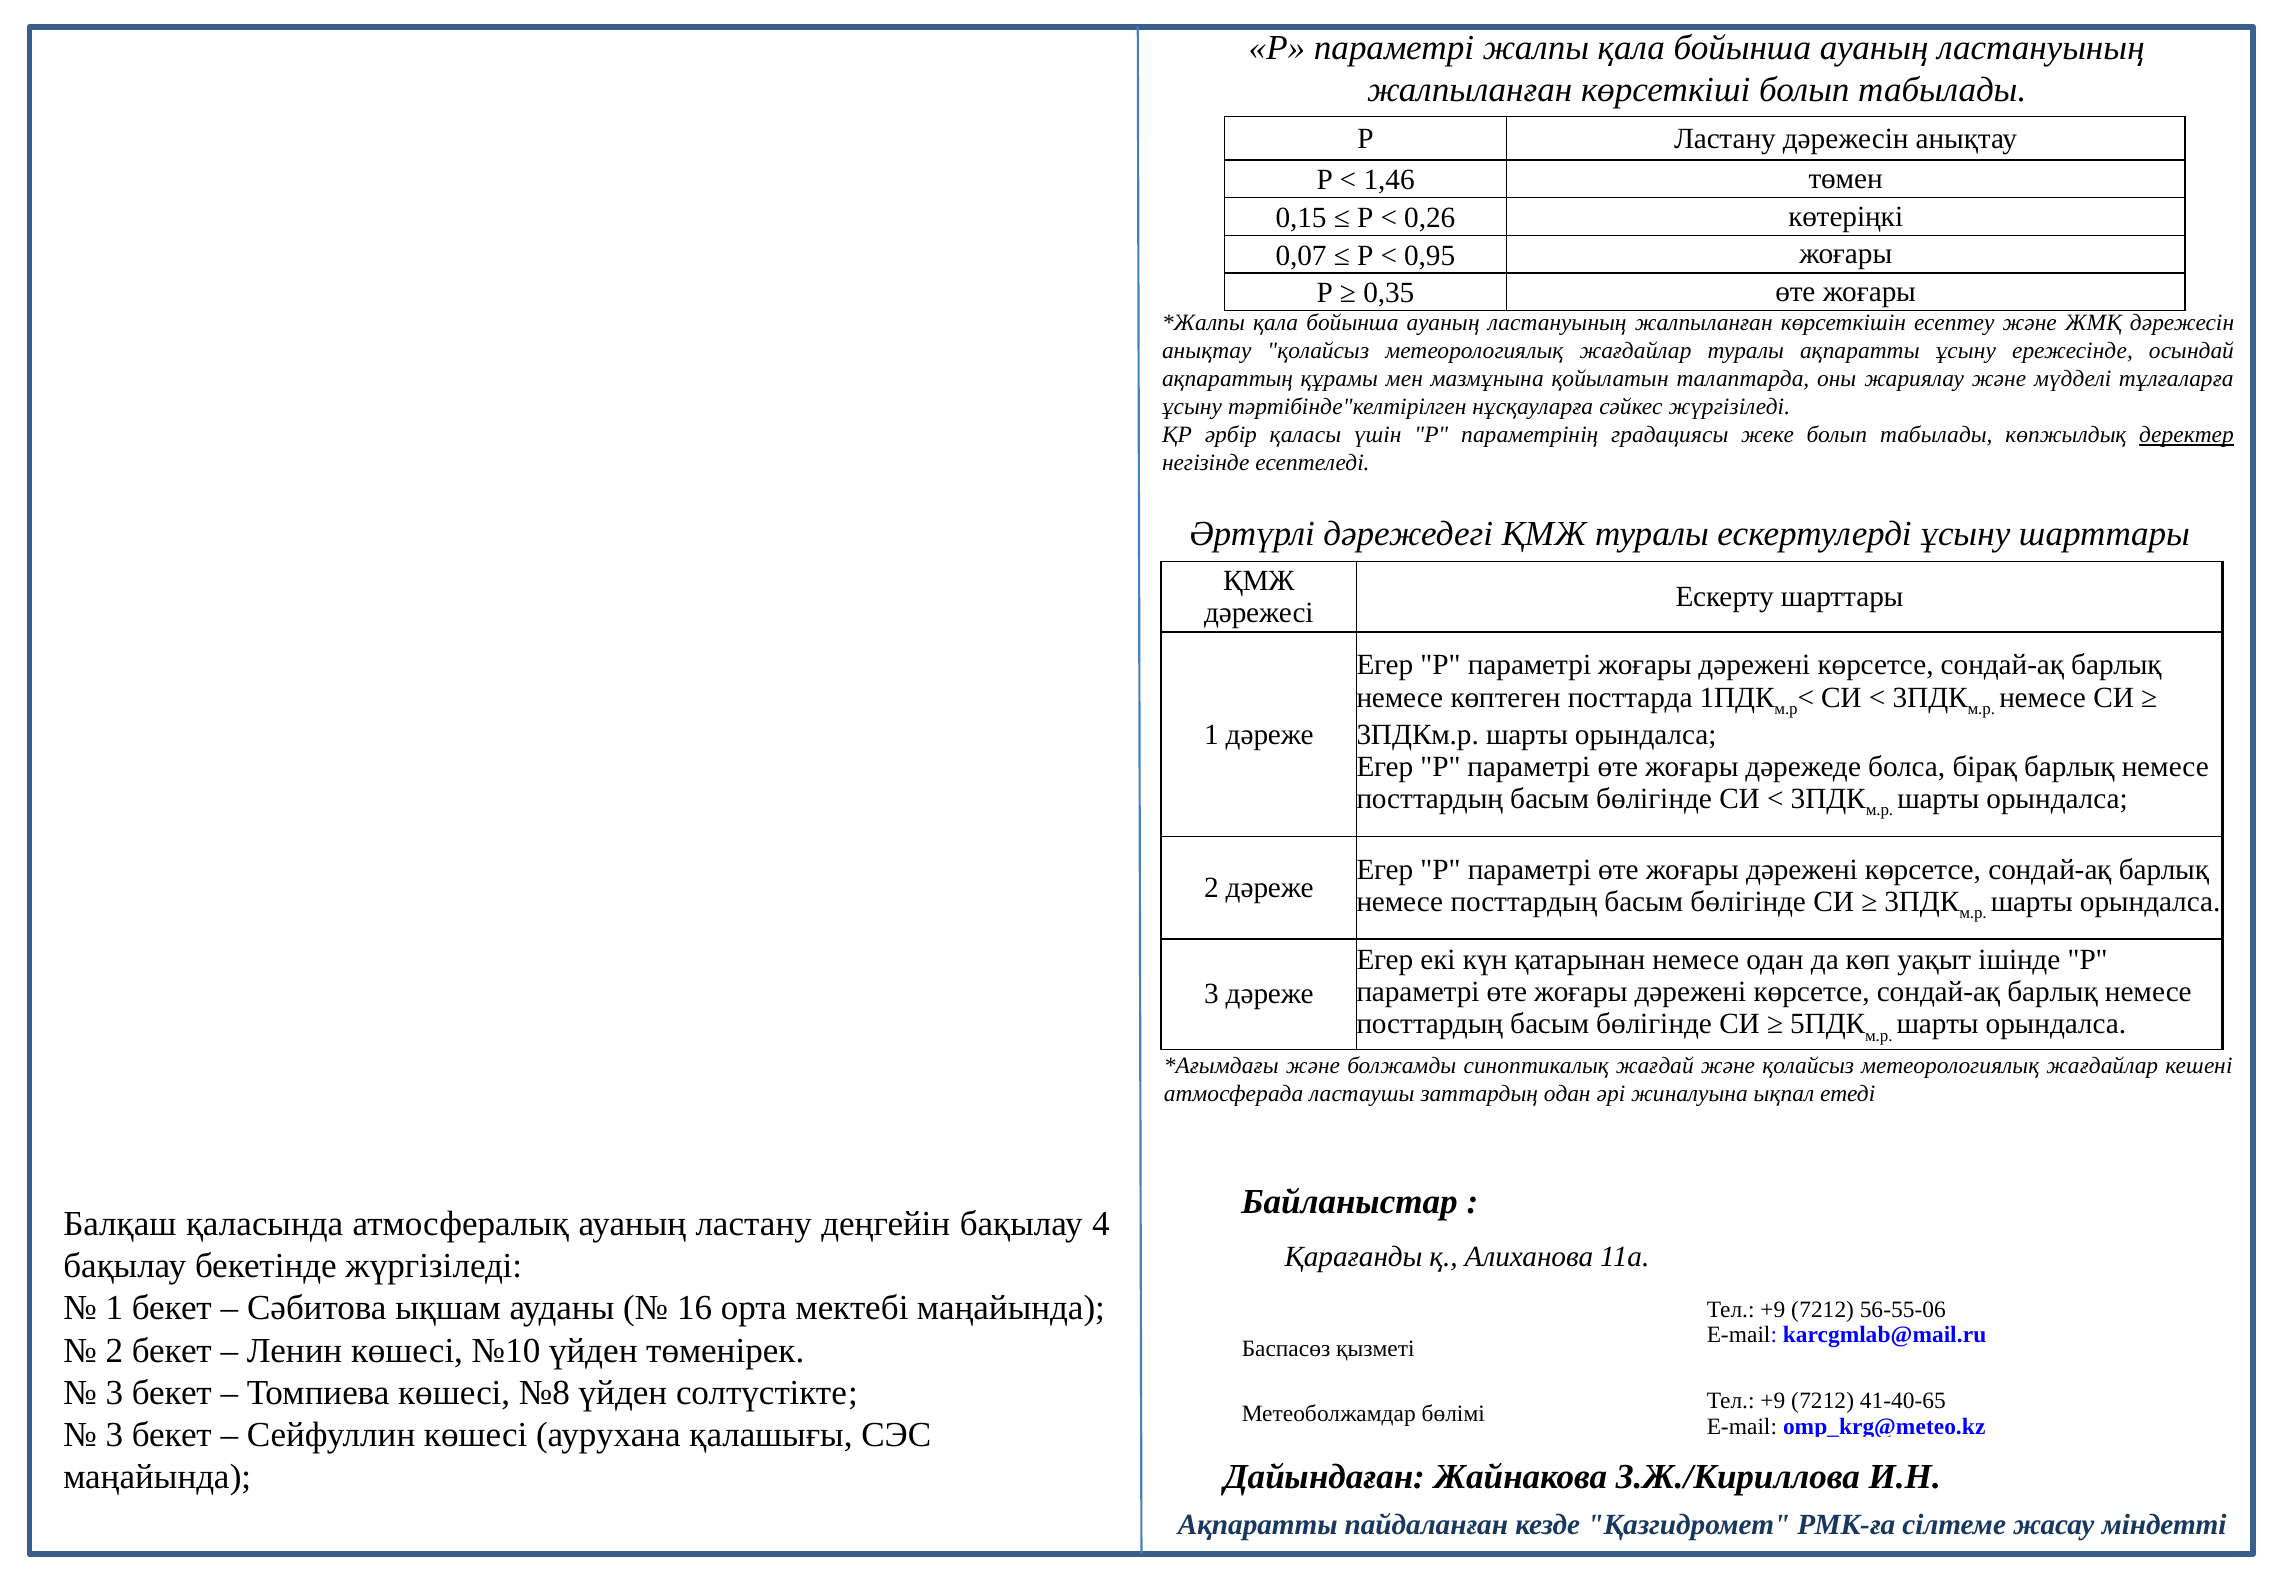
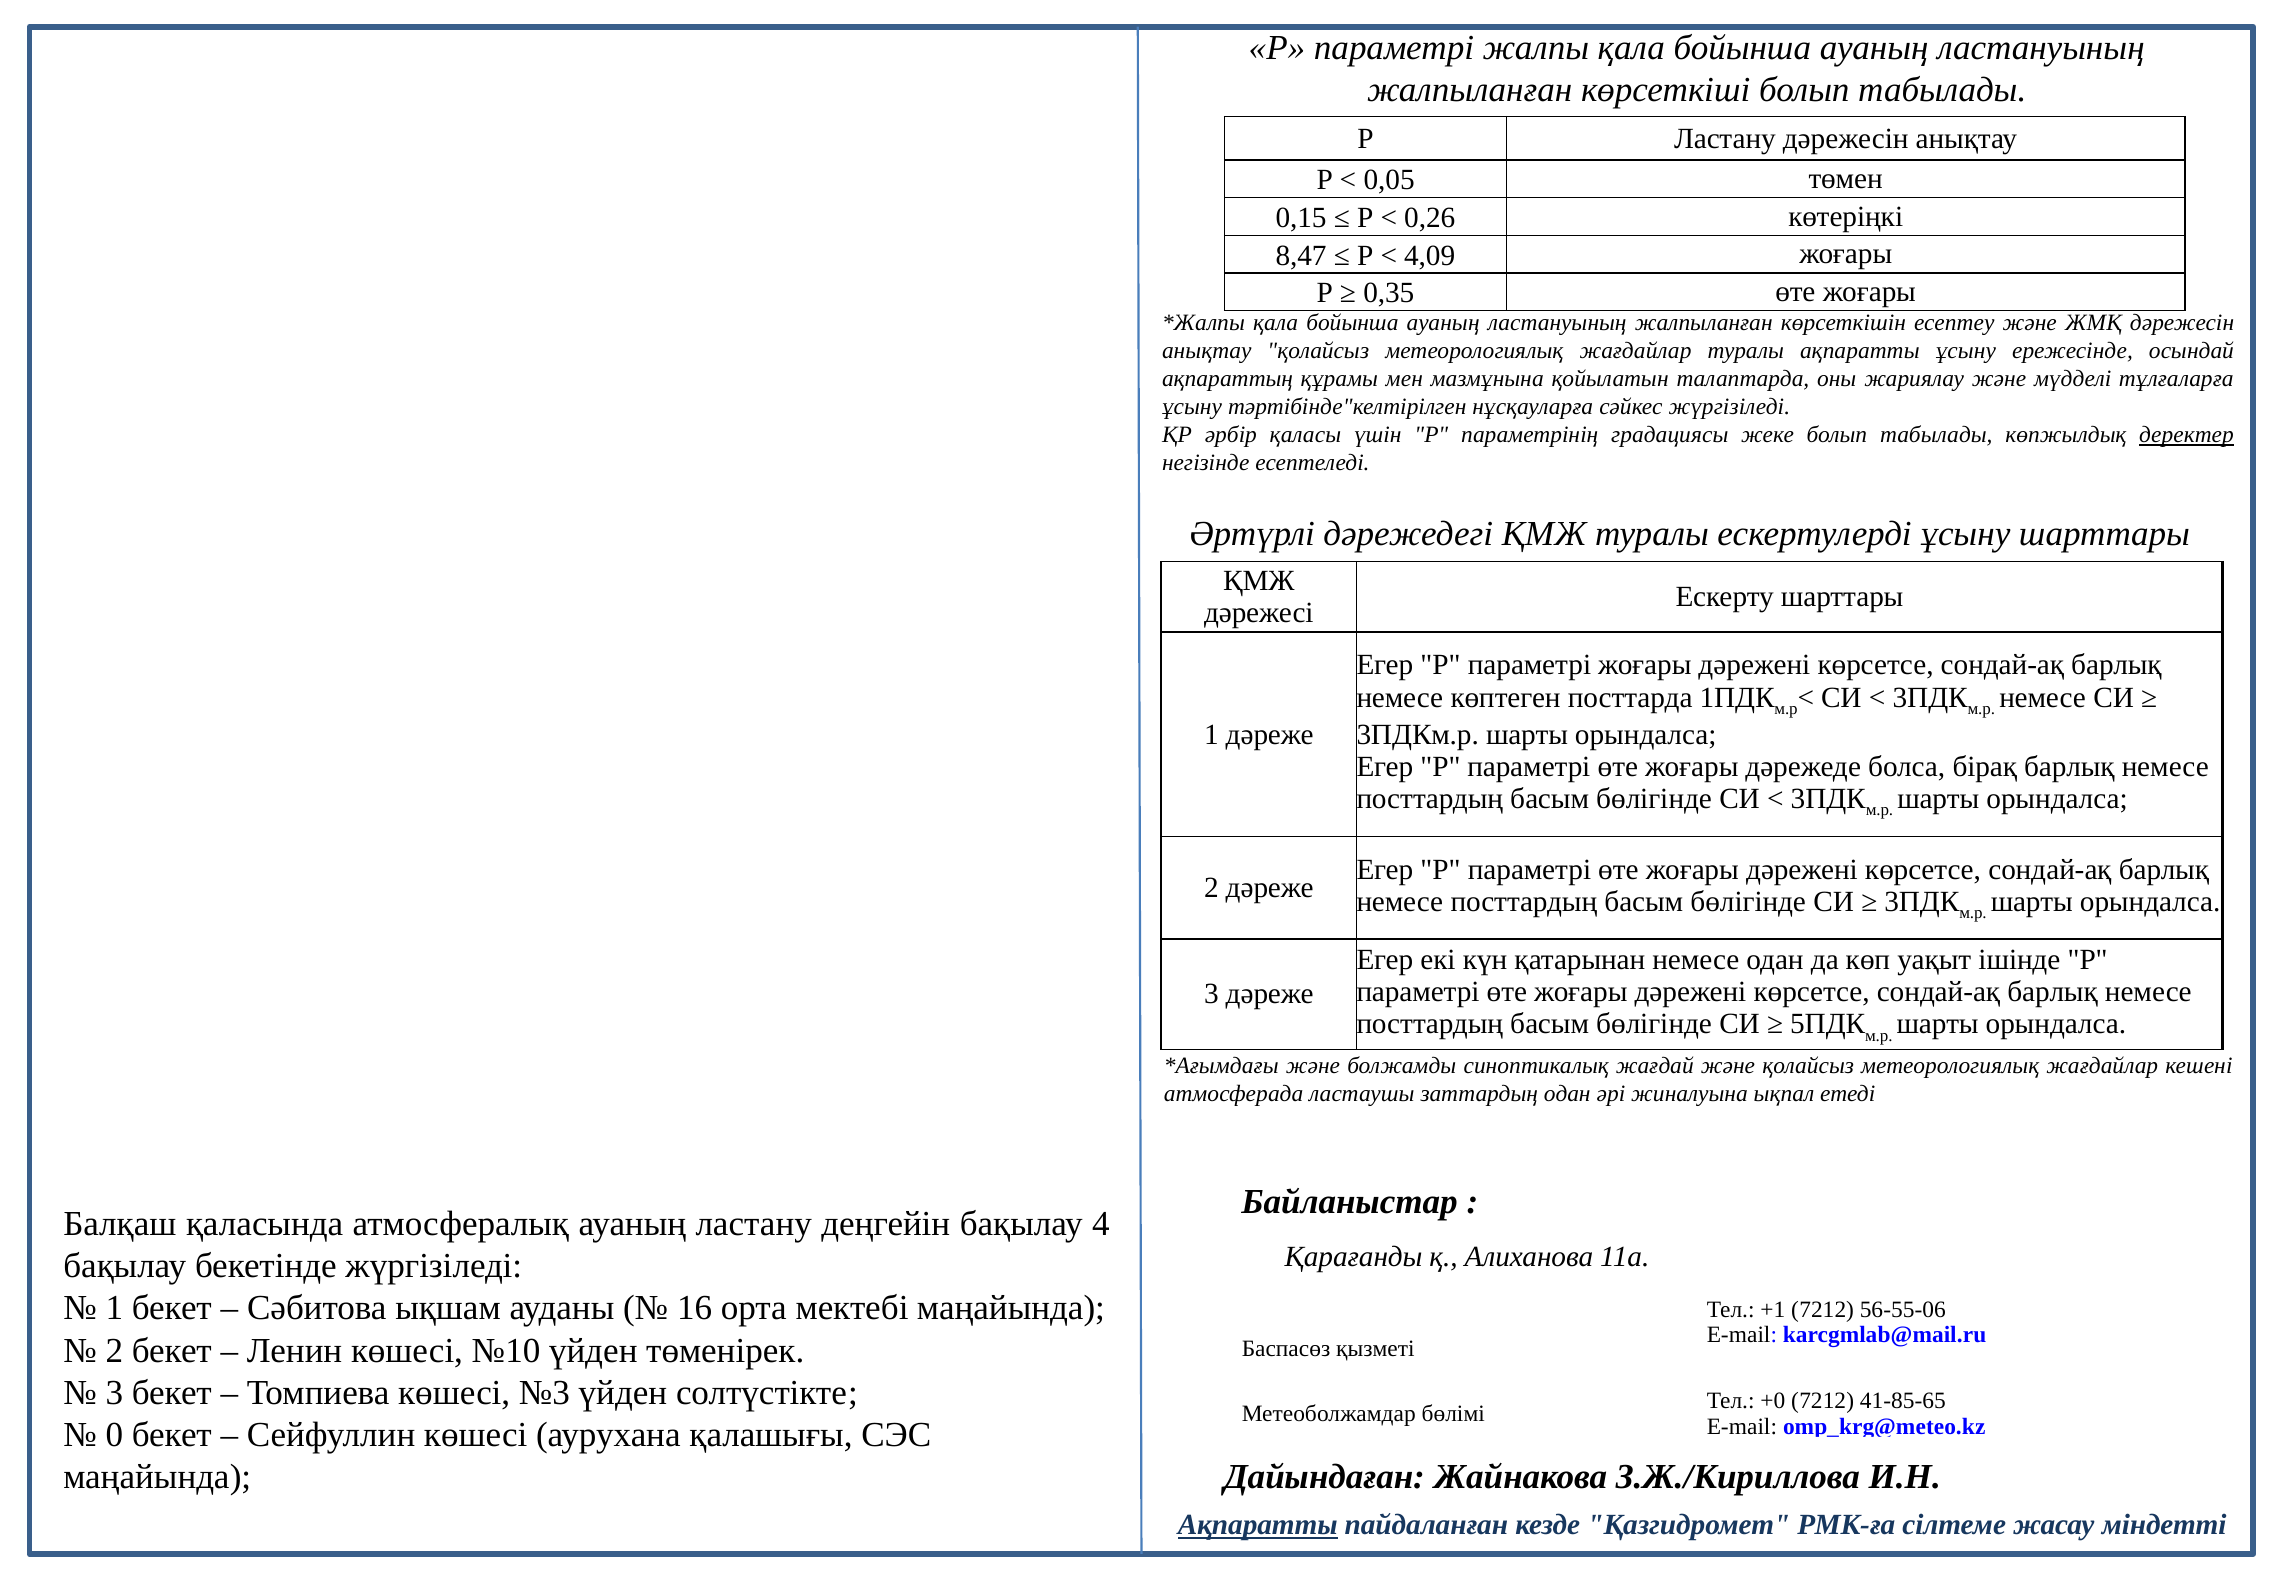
1,46: 1,46 -> 0,05
0,07: 0,07 -> 8,47
0,95: 0,95 -> 4,09
+9 at (1773, 1309): +9 -> +1
№8: №8 -> №3
+9 at (1773, 1400): +9 -> +0
41-40-65: 41-40-65 -> 41-85-65
3 at (114, 1434): 3 -> 0
Ақпаратты at (1258, 1525) underline: none -> present
